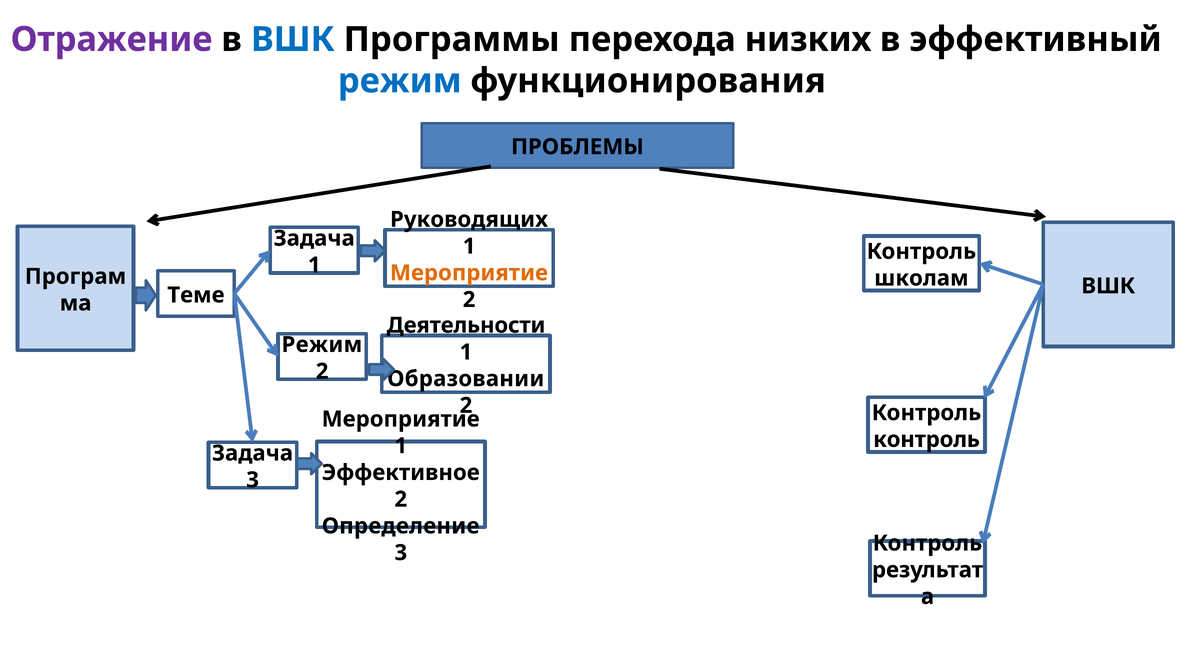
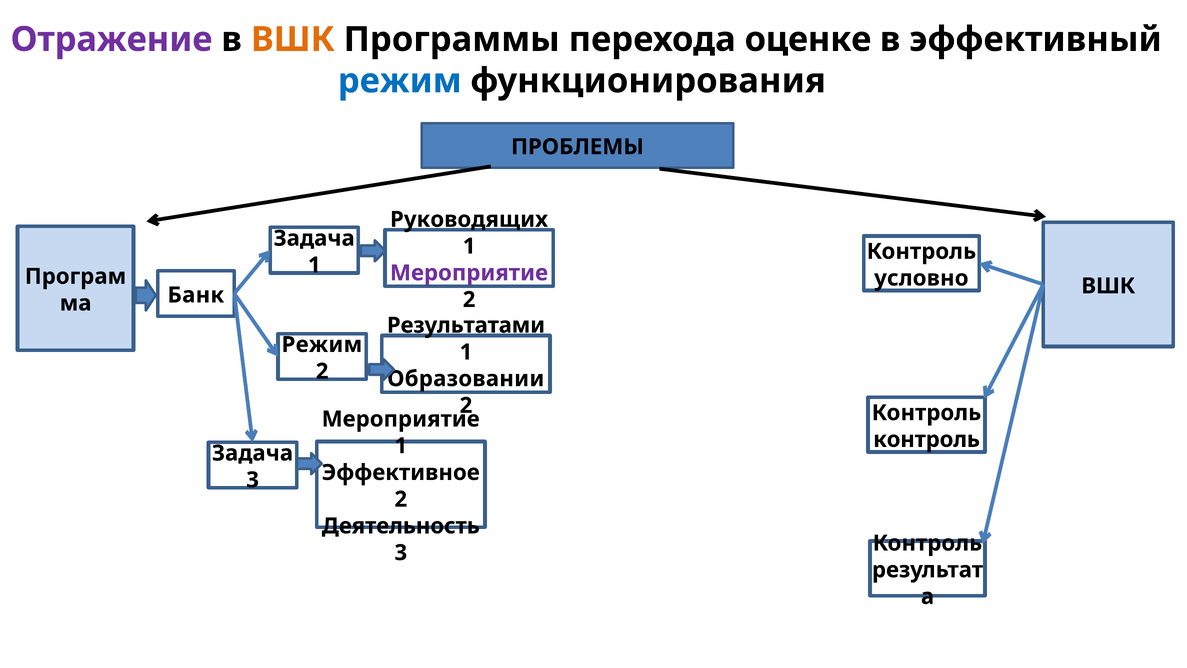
ВШК at (293, 39) colour: blue -> orange
низких: низких -> оценке
Мероприятие at (469, 273) colour: orange -> purple
школам: школам -> условно
Теме: Теме -> Банк
Деятельности: Деятельности -> Результатами
Определение: Определение -> Деятельность
